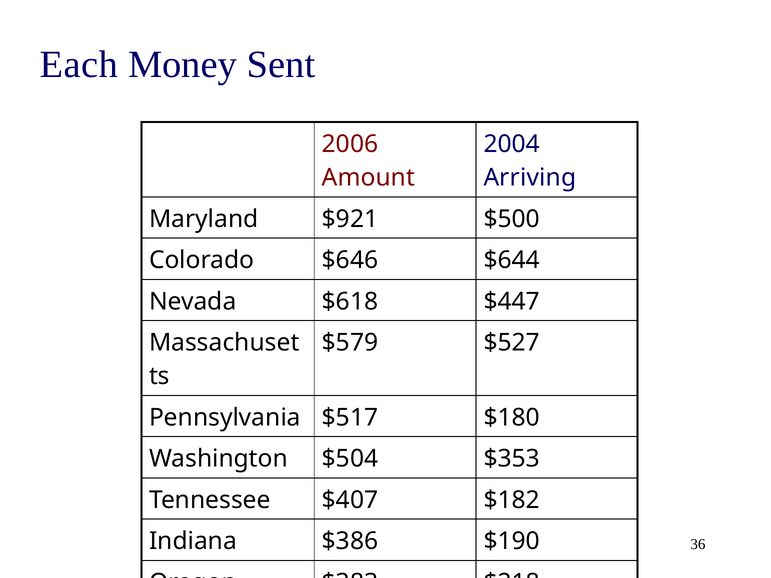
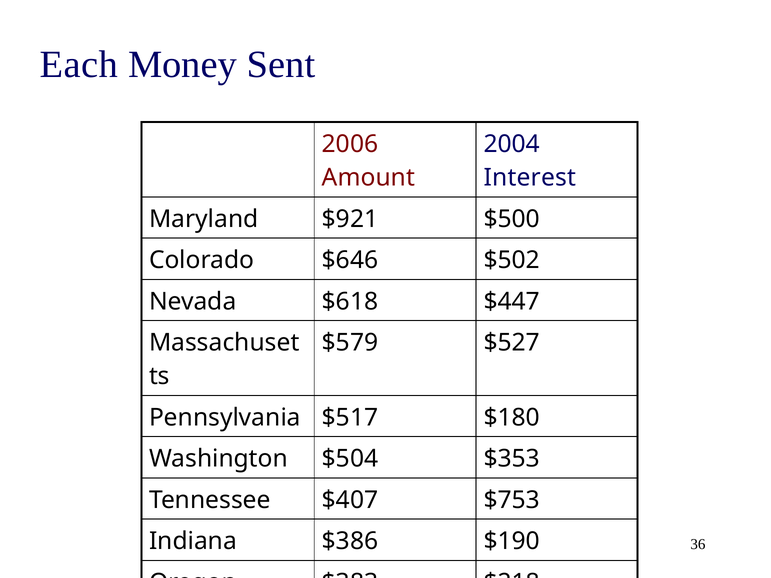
Arriving: Arriving -> Interest
$644: $644 -> $502
$182: $182 -> $753
